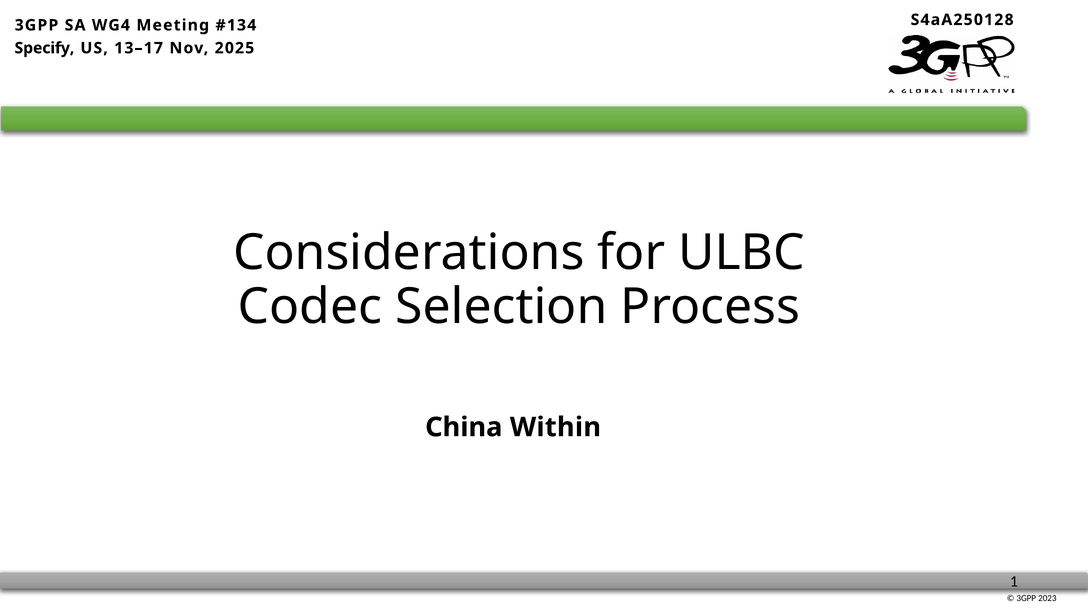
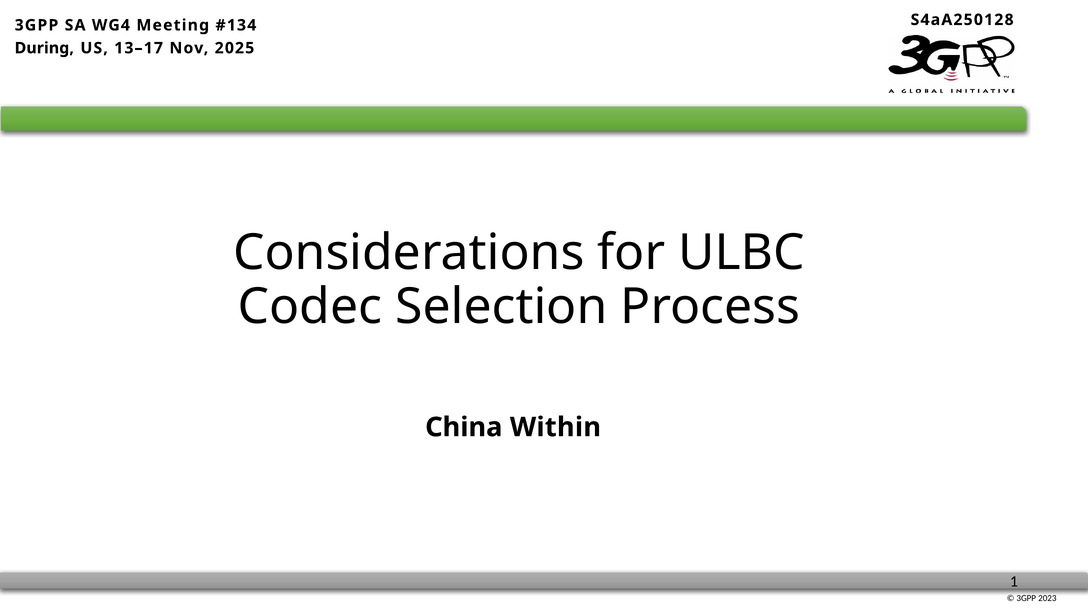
Specify: Specify -> During
